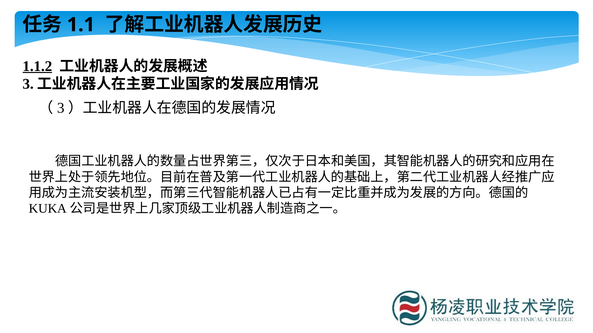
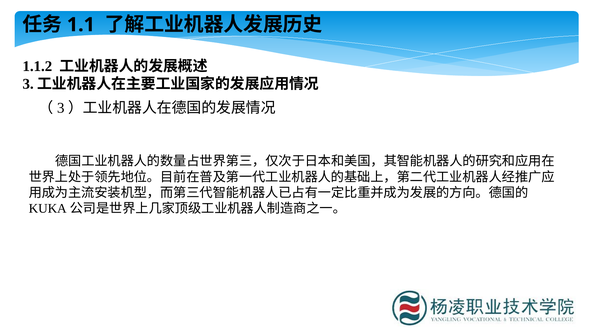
1.1.2 underline: present -> none
